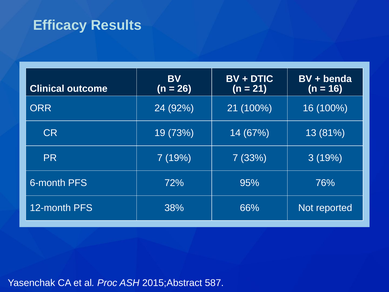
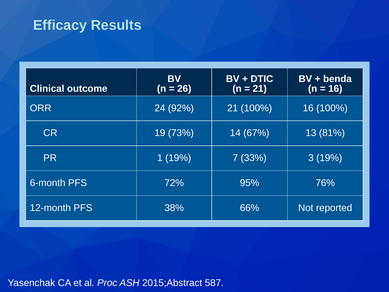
PR 7: 7 -> 1
